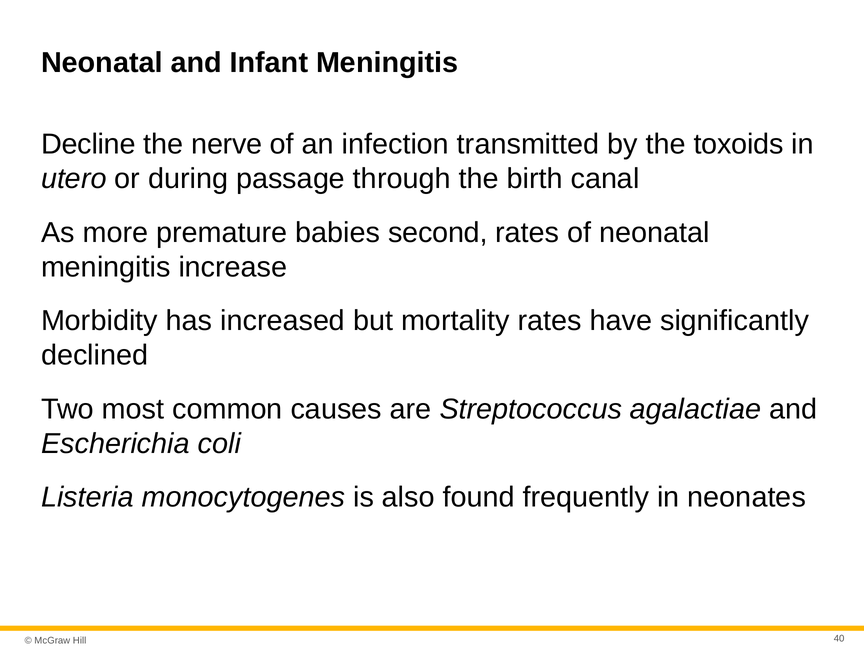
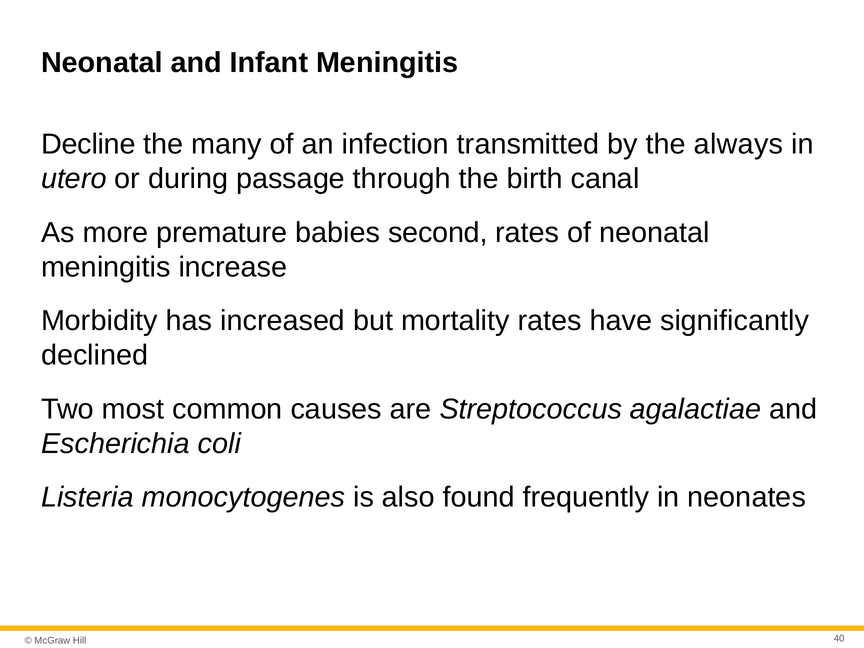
nerve: nerve -> many
toxoids: toxoids -> always
